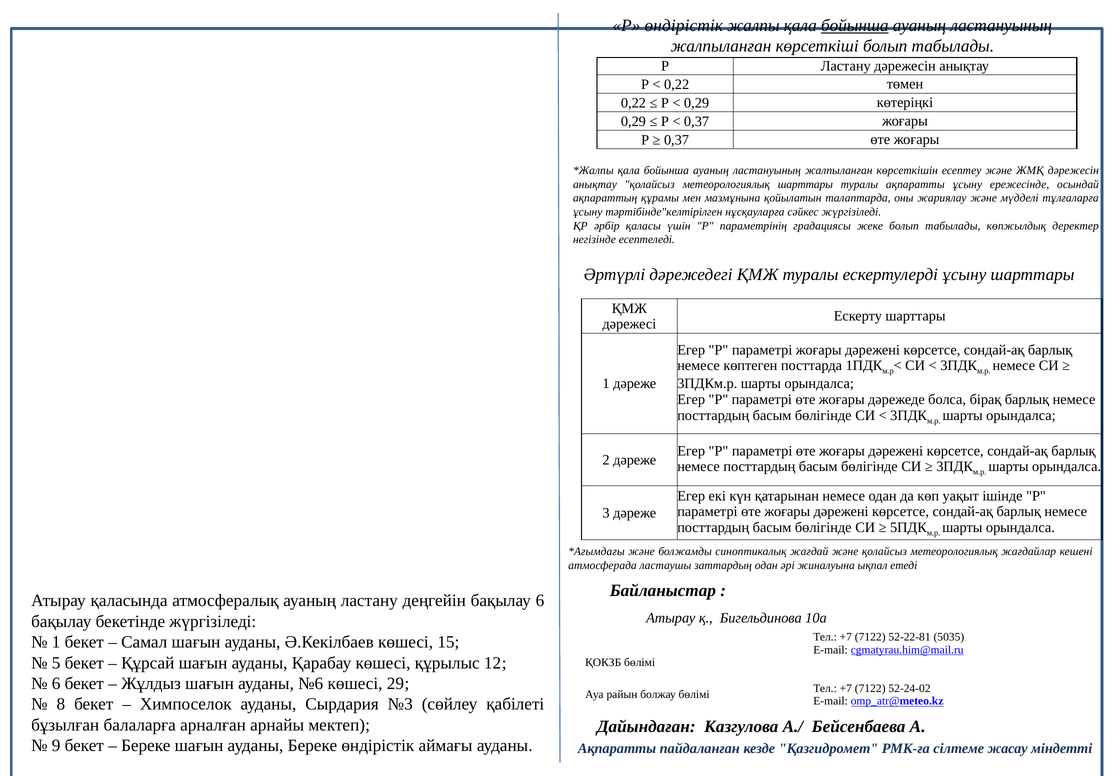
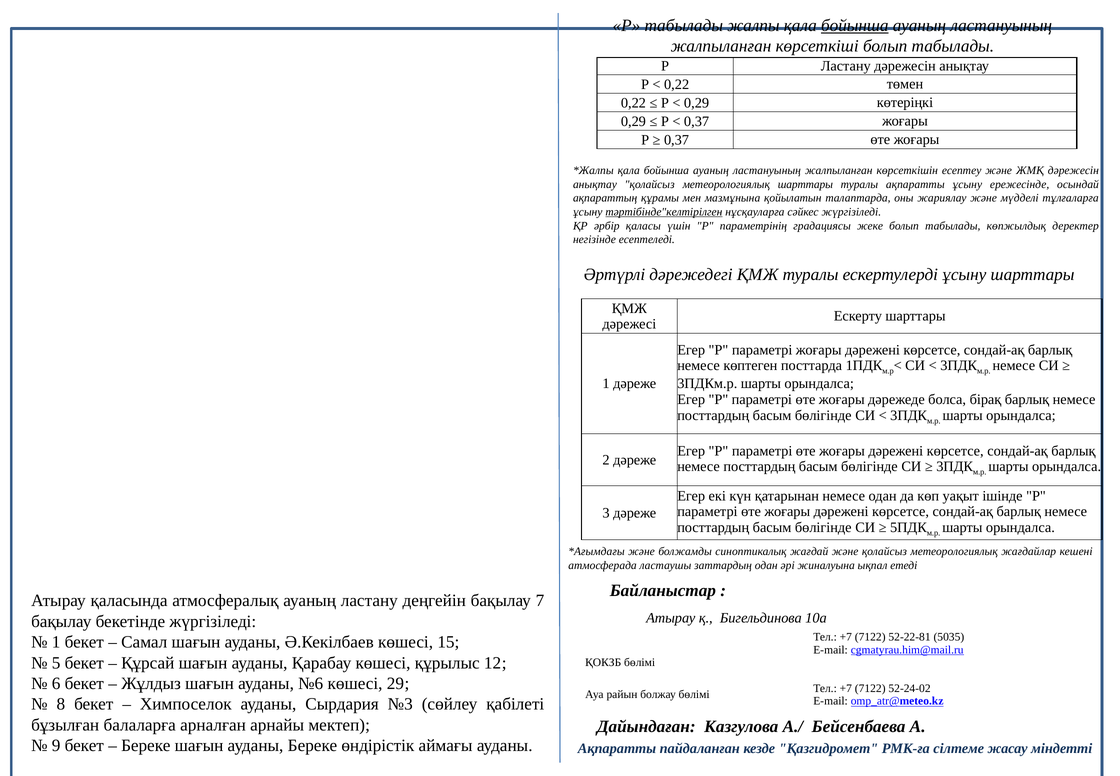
Р өндірістік: өндірістік -> табылады
тәртібінде"келтірілген underline: none -> present
бақылау 6: 6 -> 7
